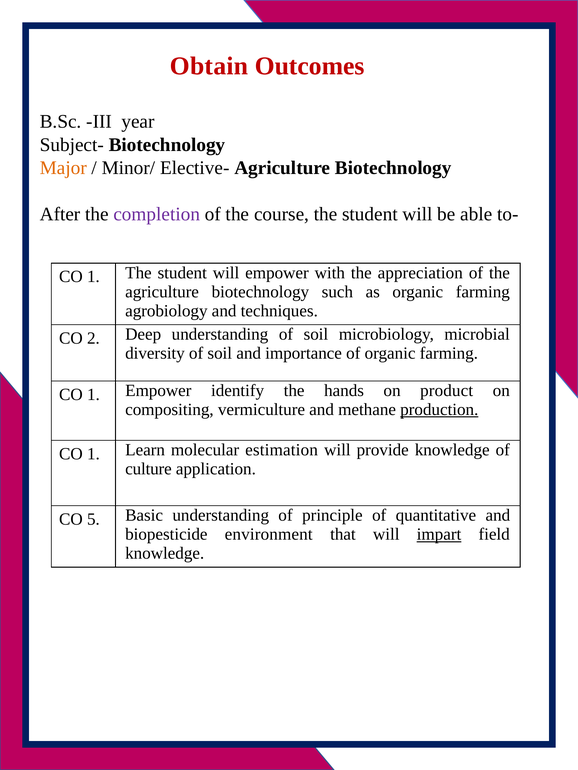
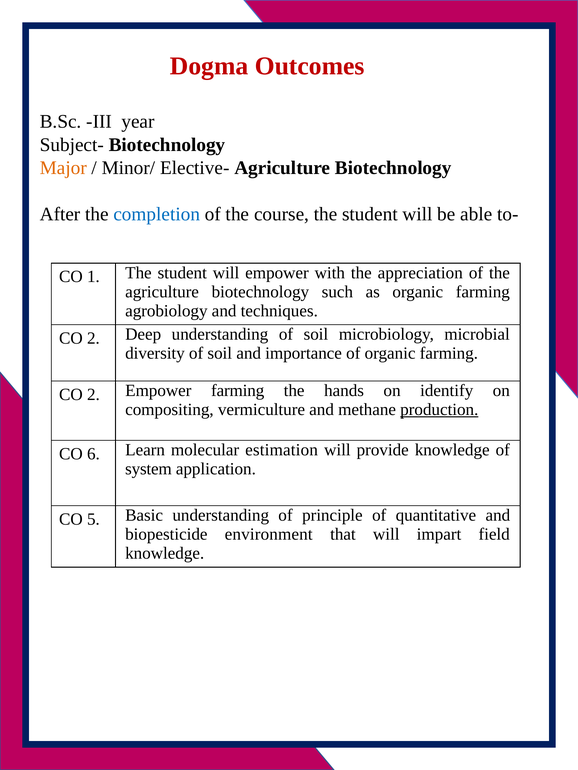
Obtain: Obtain -> Dogma
completion colour: purple -> blue
1 at (93, 395): 1 -> 2
Empower identify: identify -> farming
product: product -> identify
1 at (93, 454): 1 -> 6
culture: culture -> system
impart underline: present -> none
